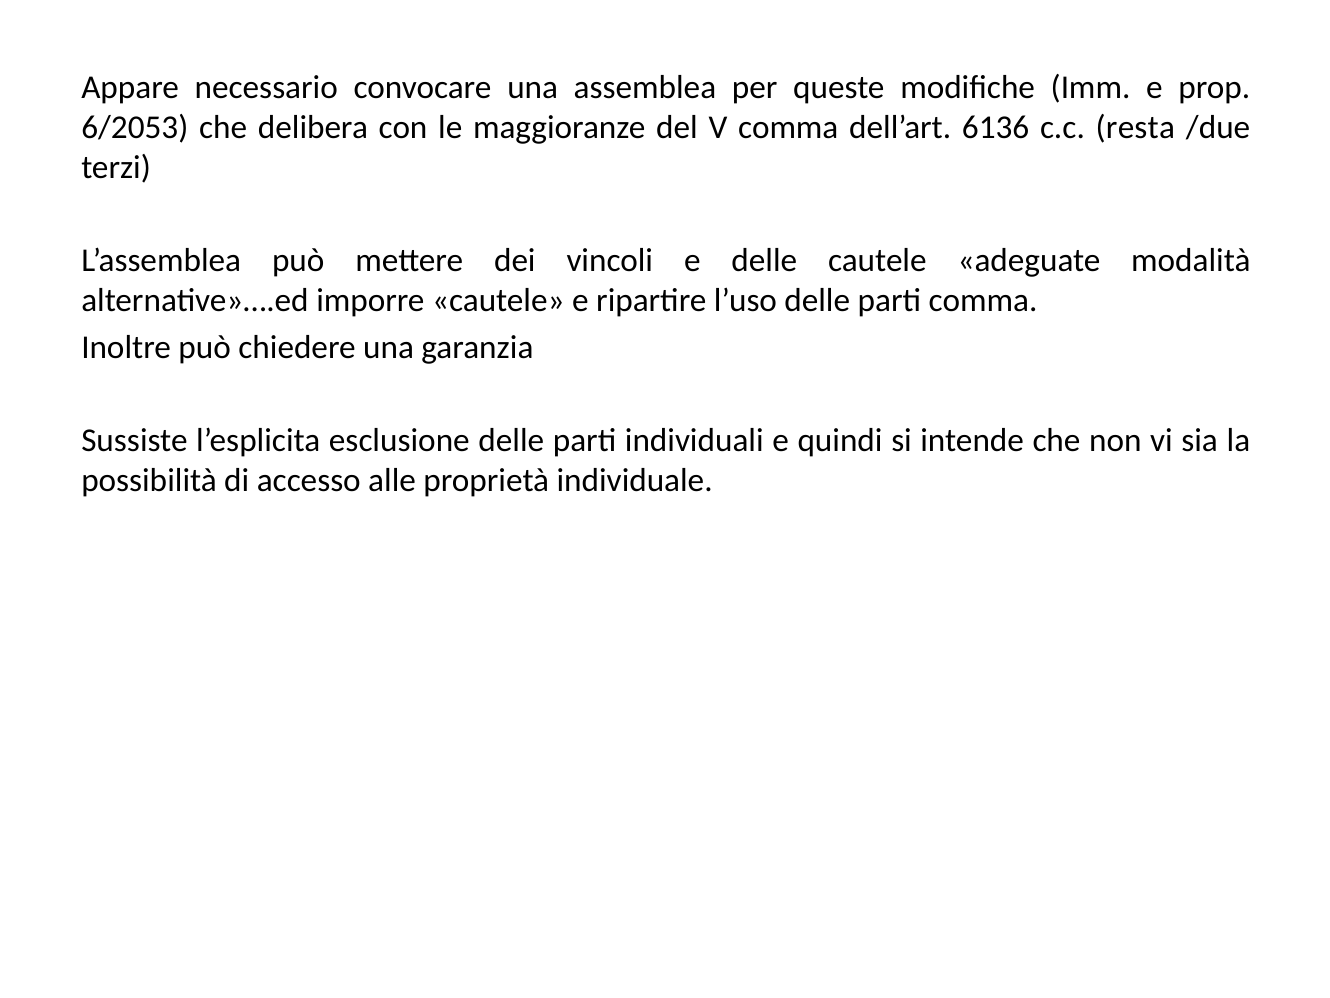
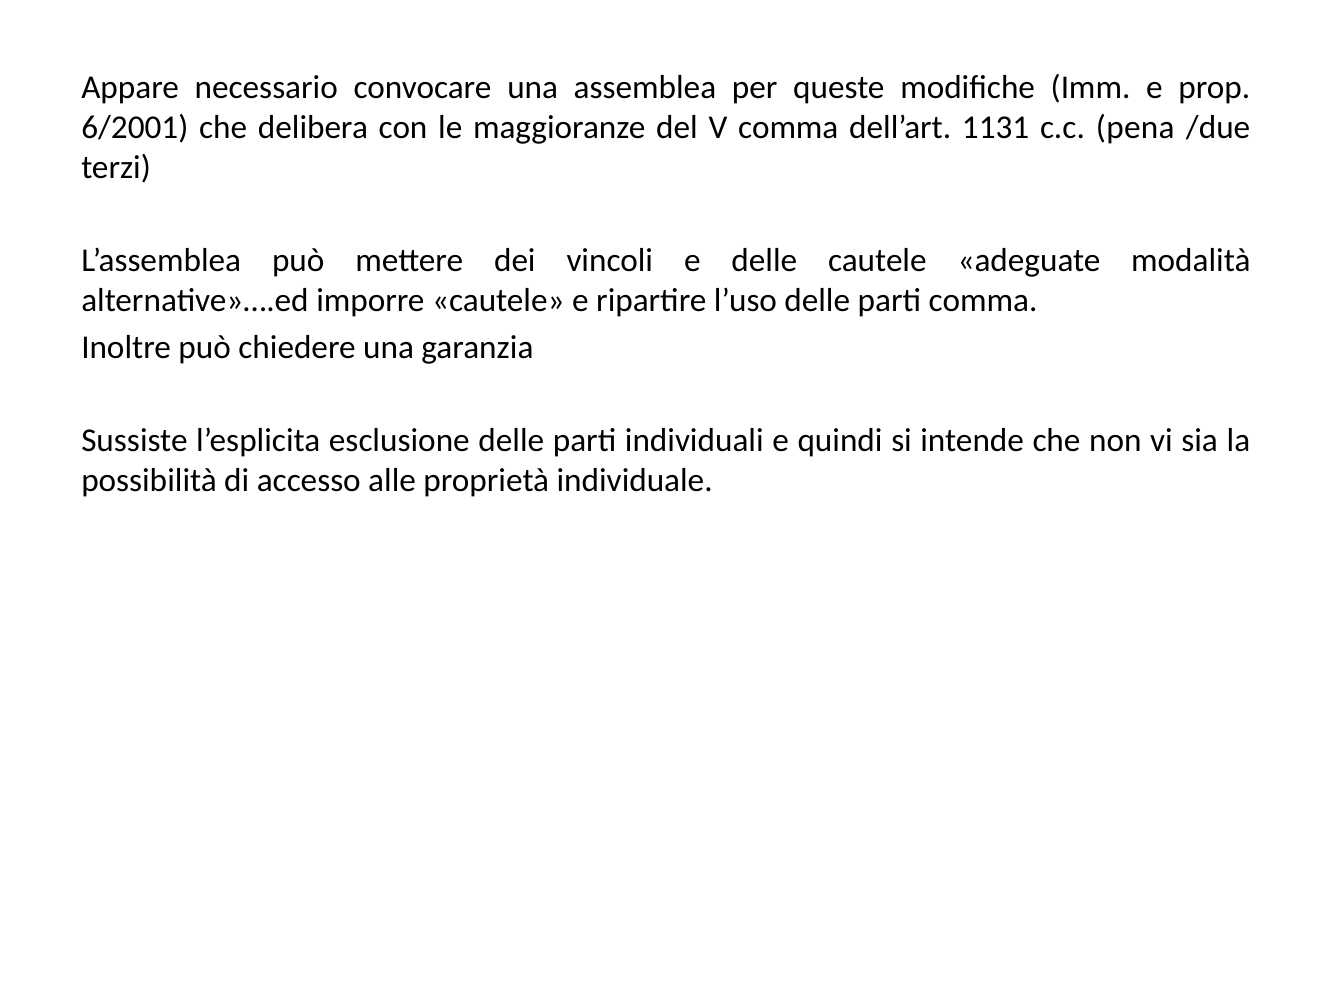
6/2053: 6/2053 -> 6/2001
6136: 6136 -> 1131
resta: resta -> pena
